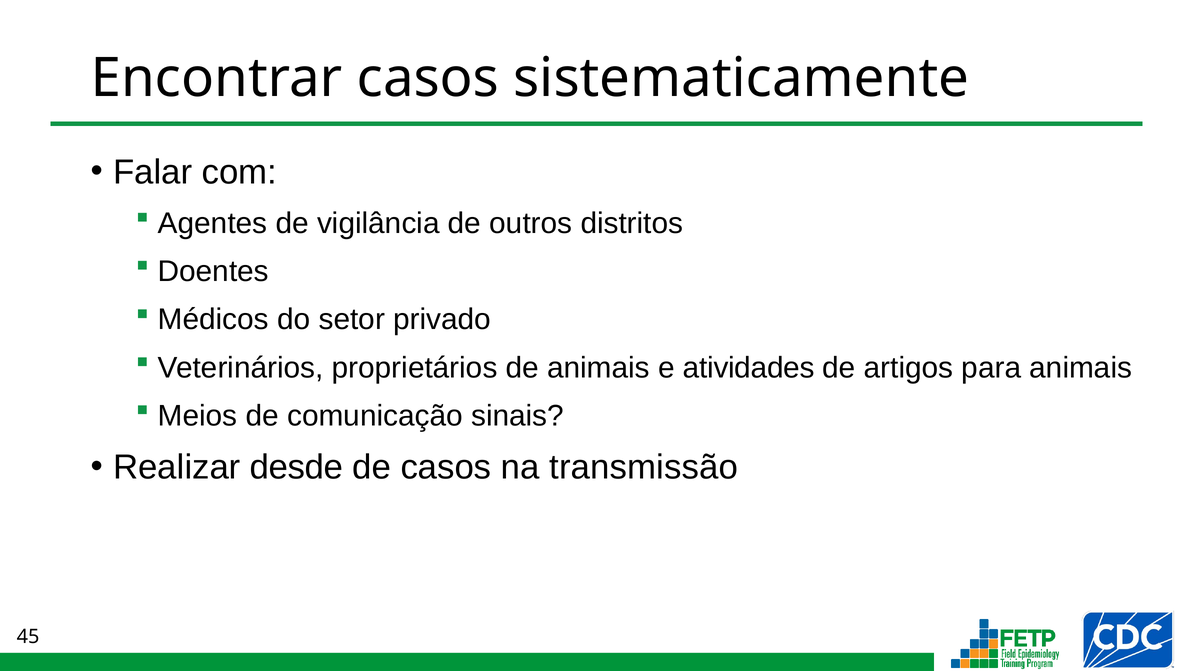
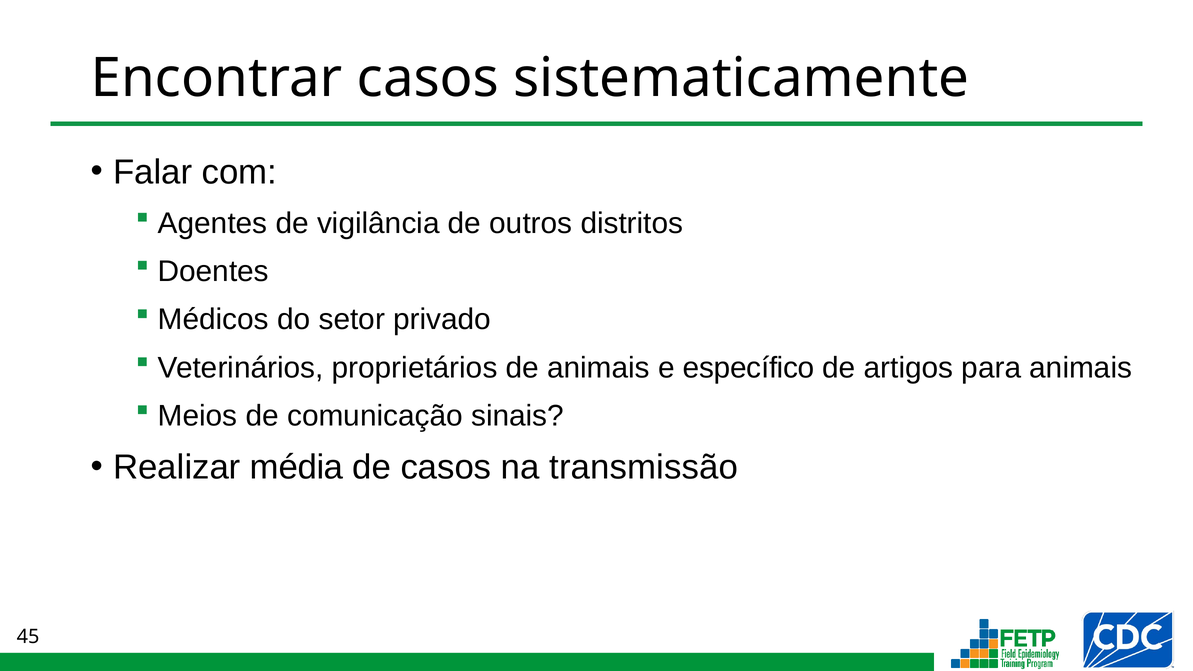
atividades: atividades -> específico
desde: desde -> média
